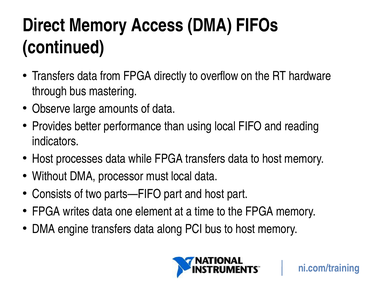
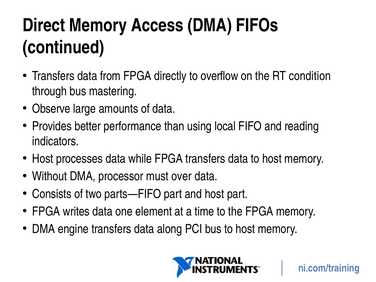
hardware: hardware -> condition
must local: local -> over
